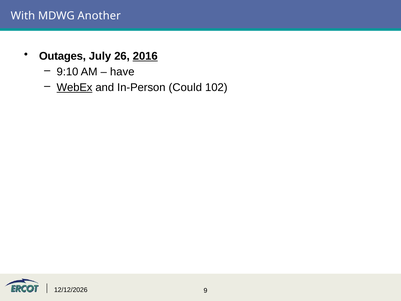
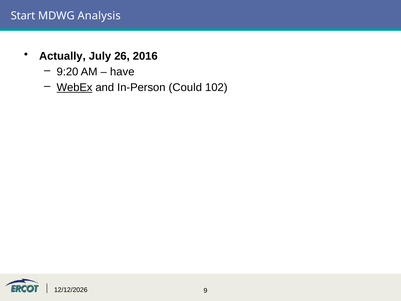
With: With -> Start
Another: Another -> Analysis
Outages: Outages -> Actually
2016 underline: present -> none
9:10: 9:10 -> 9:20
